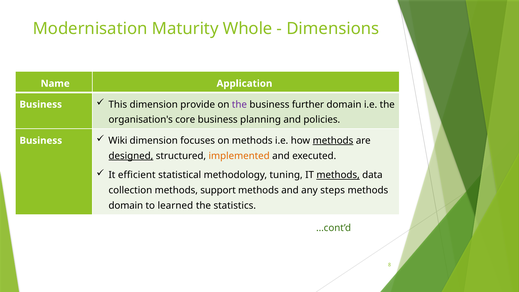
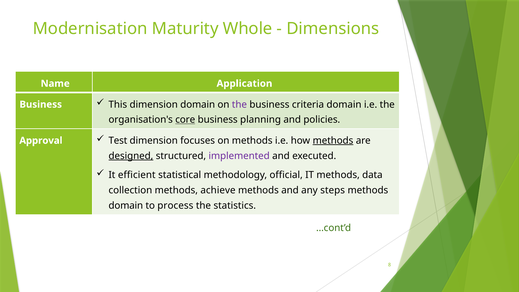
dimension provide: provide -> domain
further: further -> criteria
core underline: none -> present
Business at (41, 141): Business -> Approval
Wiki: Wiki -> Test
implemented colour: orange -> purple
tuning: tuning -> official
methods at (338, 175) underline: present -> none
support: support -> achieve
learned: learned -> process
